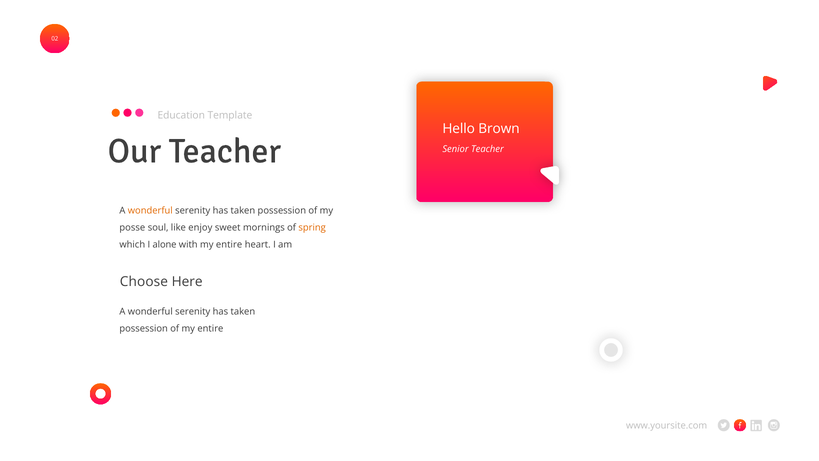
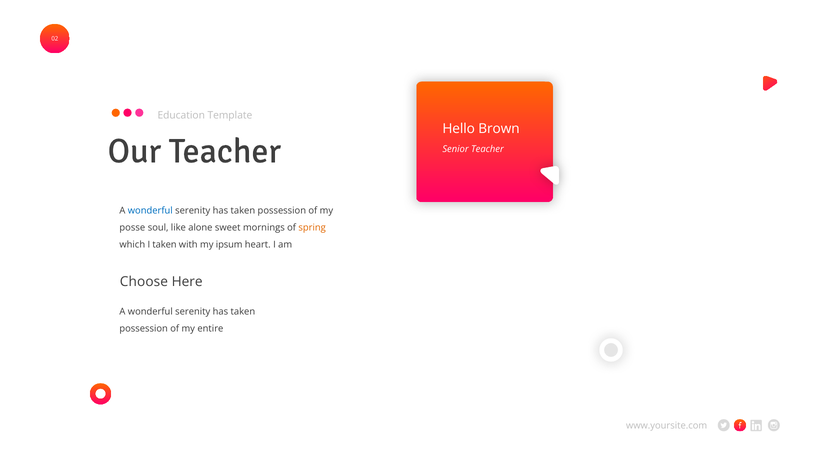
wonderful at (150, 210) colour: orange -> blue
enjoy: enjoy -> alone
I alone: alone -> taken
with my entire: entire -> ipsum
